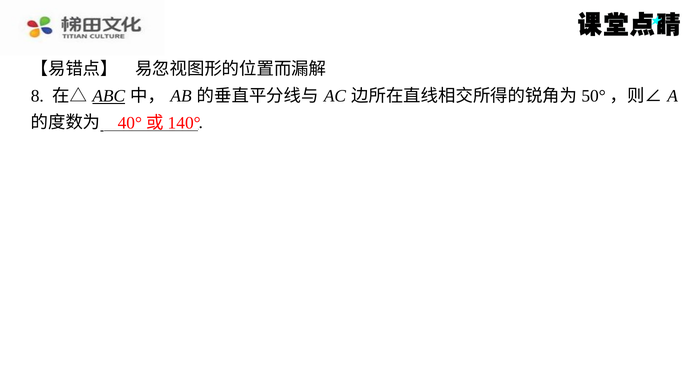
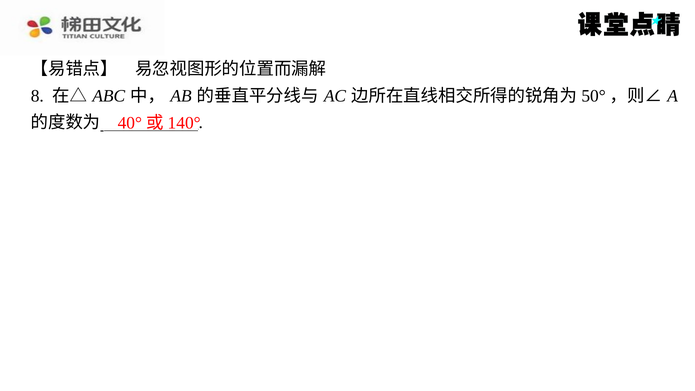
ABC underline: present -> none
